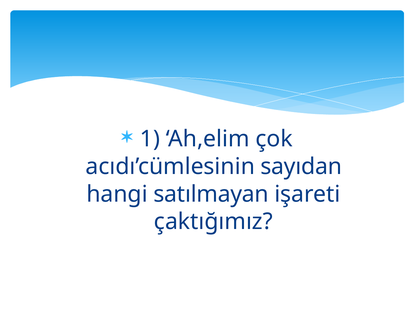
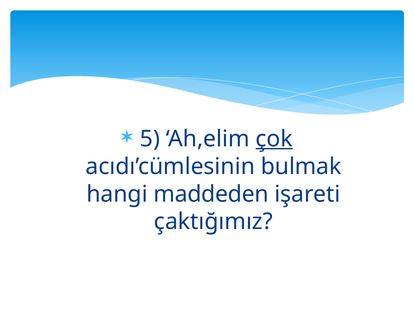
1: 1 -> 5
çok underline: none -> present
sayıdan: sayıdan -> bulmak
satılmayan: satılmayan -> maddeden
